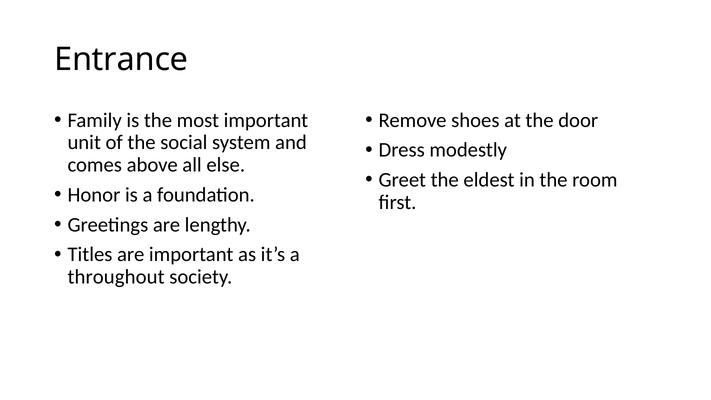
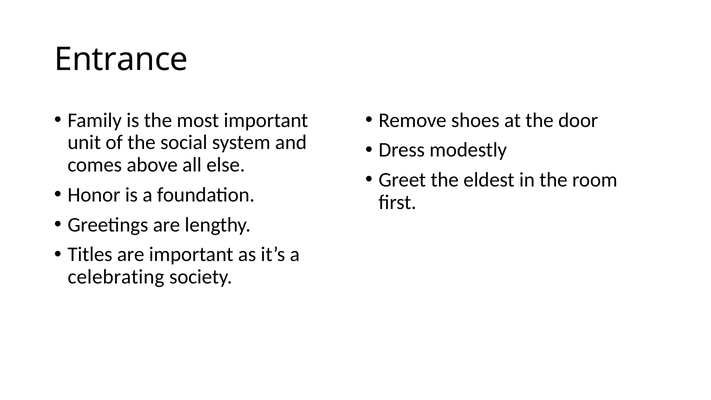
throughout: throughout -> celebrating
